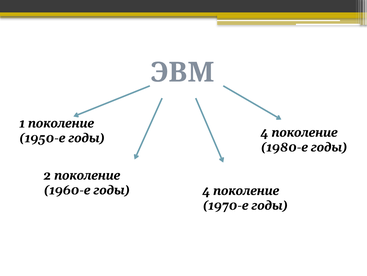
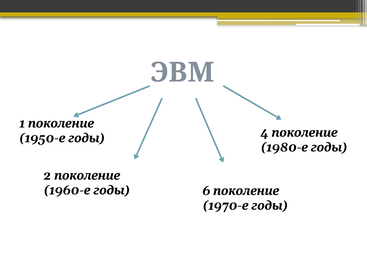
годы 4: 4 -> 6
